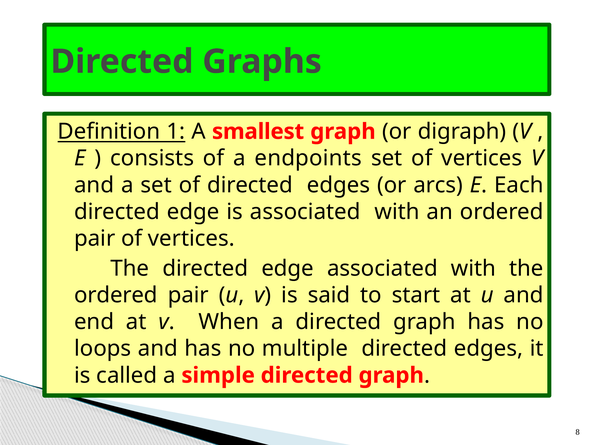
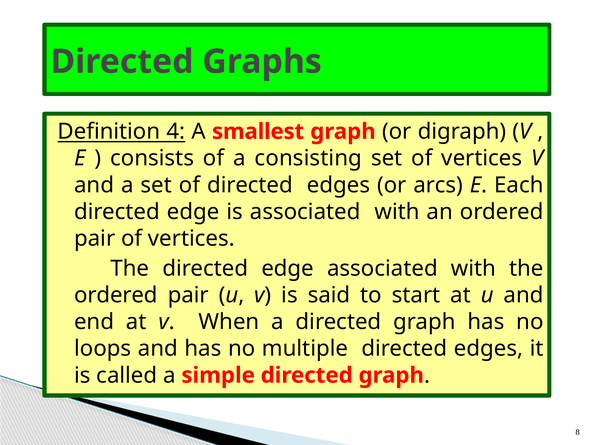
1: 1 -> 4
endpoints: endpoints -> consisting
